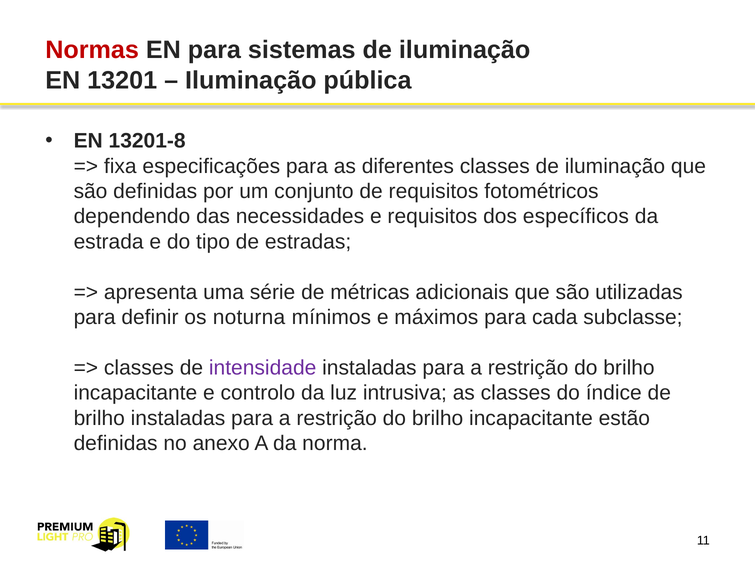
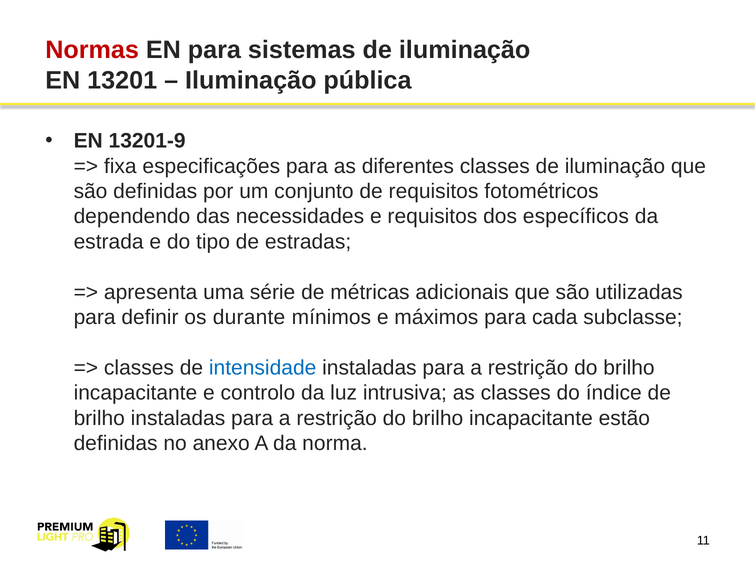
13201-8: 13201-8 -> 13201-9
noturna: noturna -> durante
intensidade colour: purple -> blue
